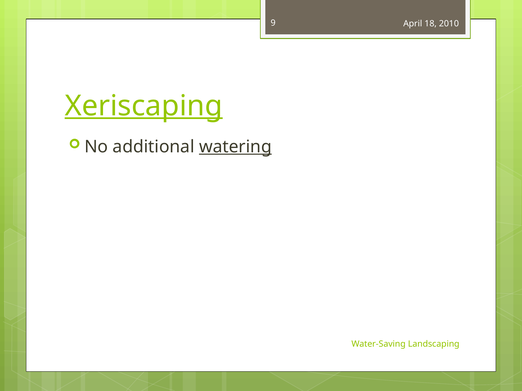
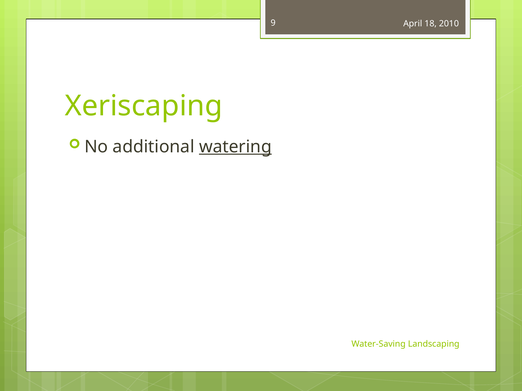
Xeriscaping underline: present -> none
